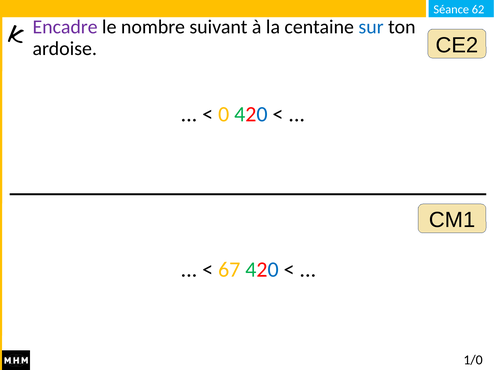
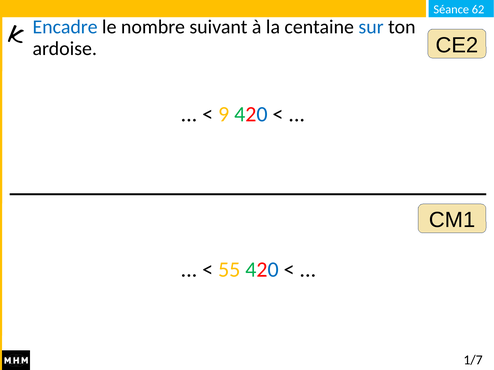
Encadre colour: purple -> blue
0: 0 -> 9
67: 67 -> 55
1/0: 1/0 -> 1/7
